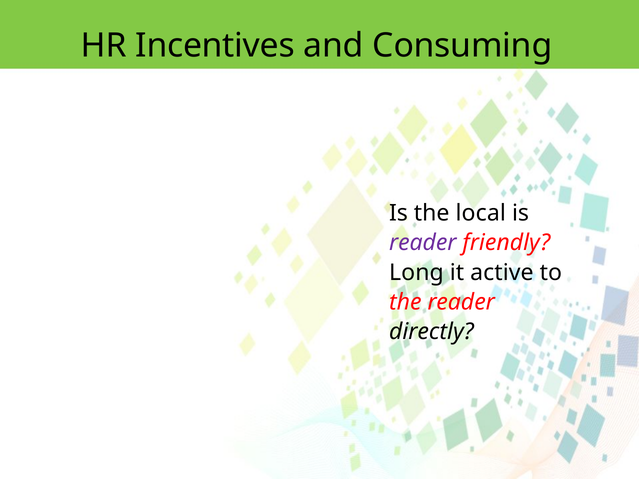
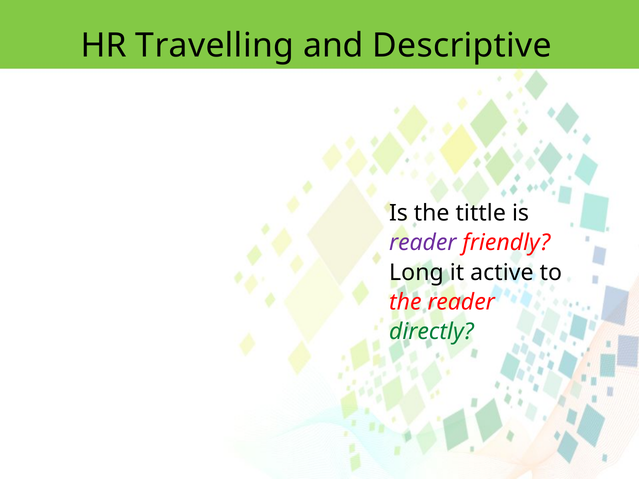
Incentives: Incentives -> Travelling
Consuming: Consuming -> Descriptive
local: local -> tittle
directly colour: black -> green
